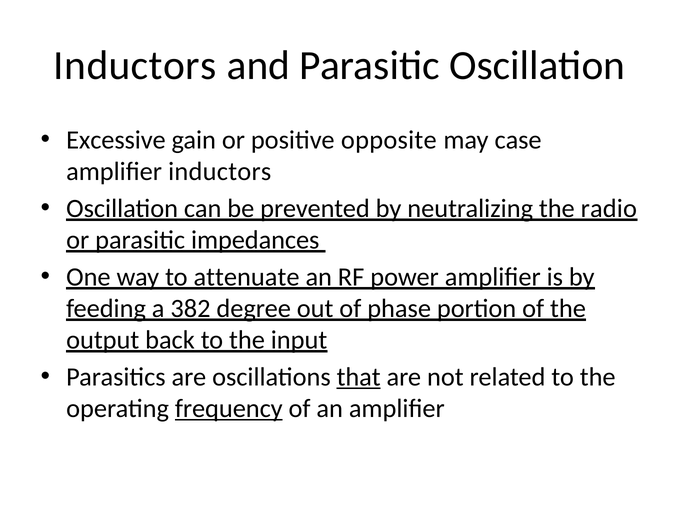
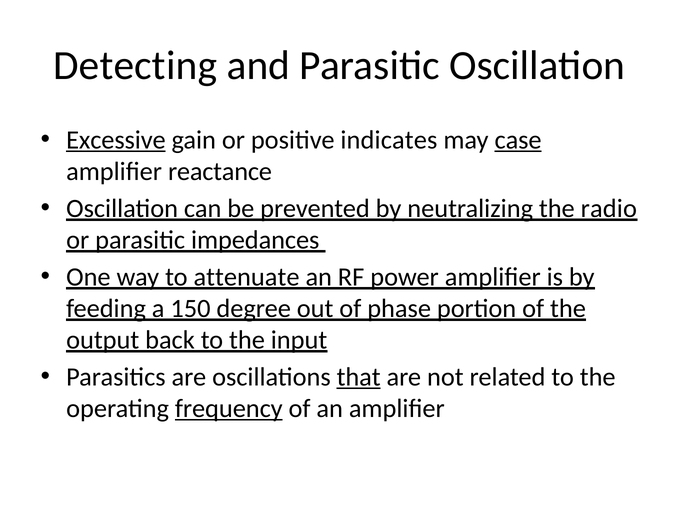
Inductors at (135, 66): Inductors -> Detecting
Excessive underline: none -> present
opposite: opposite -> indicates
case underline: none -> present
amplifier inductors: inductors -> reactance
382: 382 -> 150
